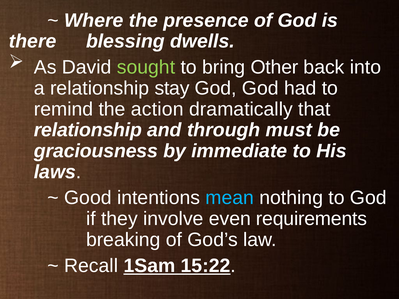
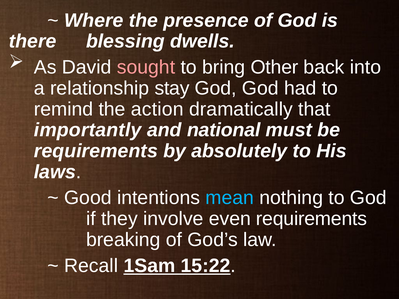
sought colour: light green -> pink
relationship at (88, 130): relationship -> importantly
through: through -> national
graciousness at (96, 151): graciousness -> requirements
immediate: immediate -> absolutely
